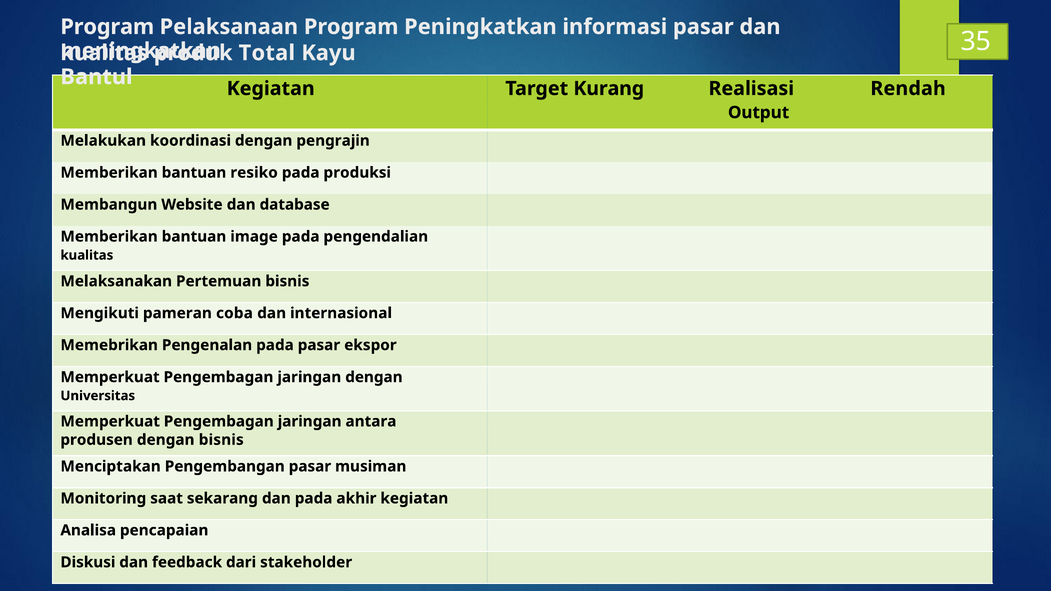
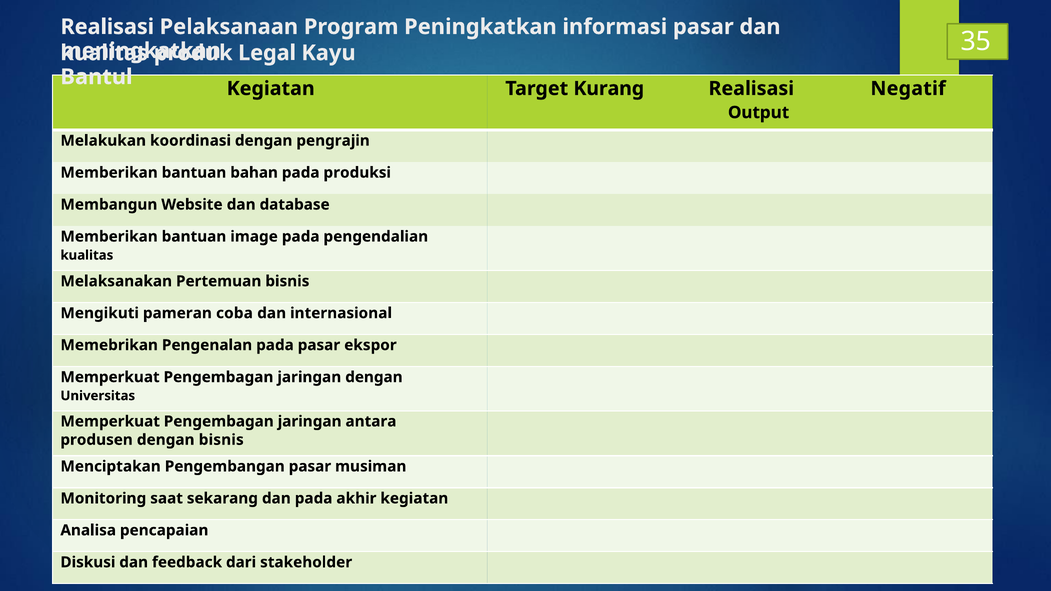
Program at (107, 27): Program -> Realisasi
Total: Total -> Legal
Rendah: Rendah -> Negatif
resiko: resiko -> bahan
